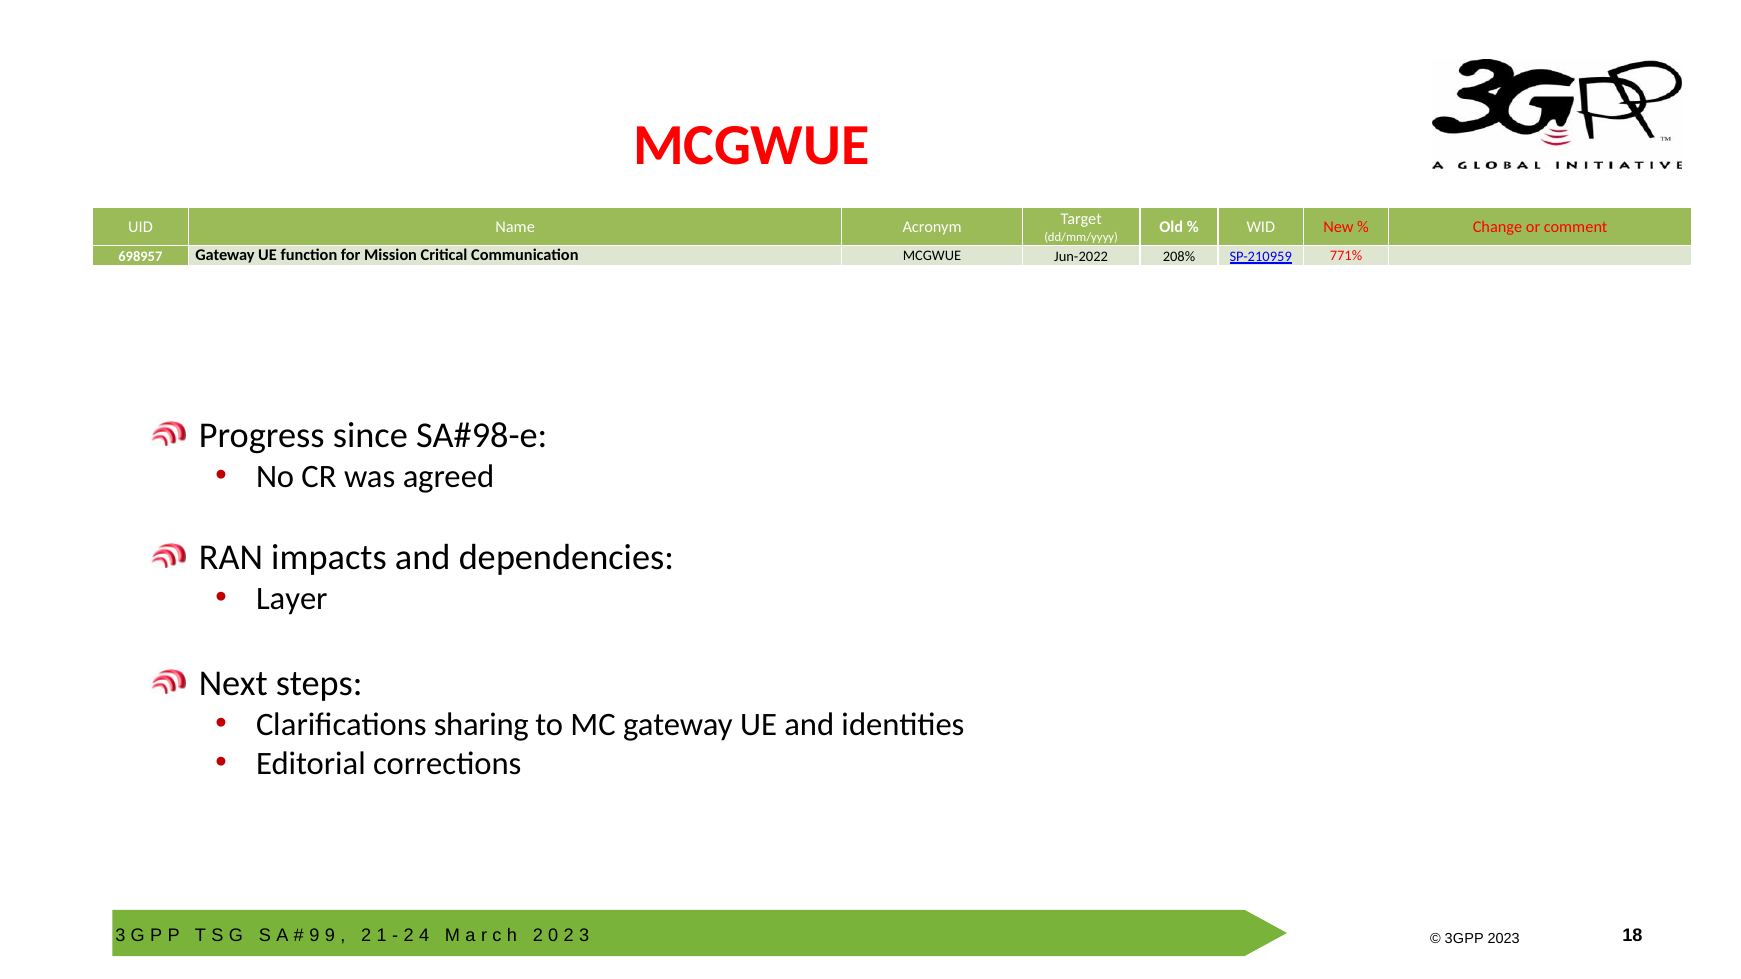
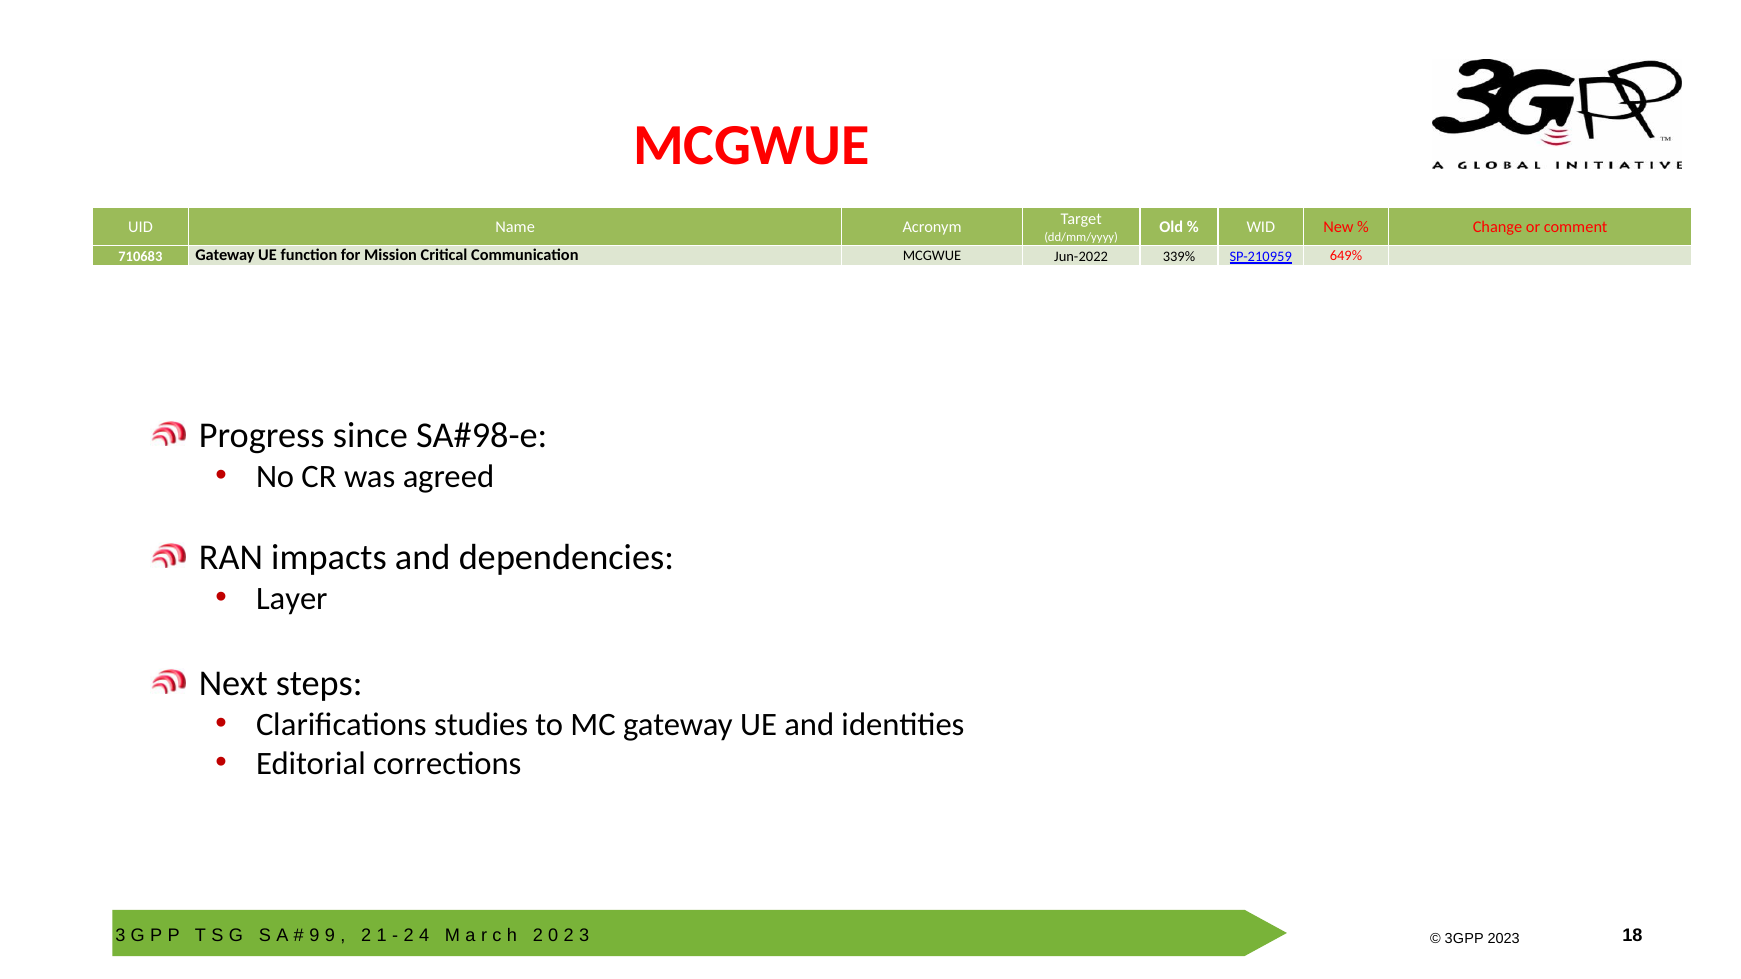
698957: 698957 -> 710683
208%: 208% -> 339%
771%: 771% -> 649%
sharing: sharing -> studies
